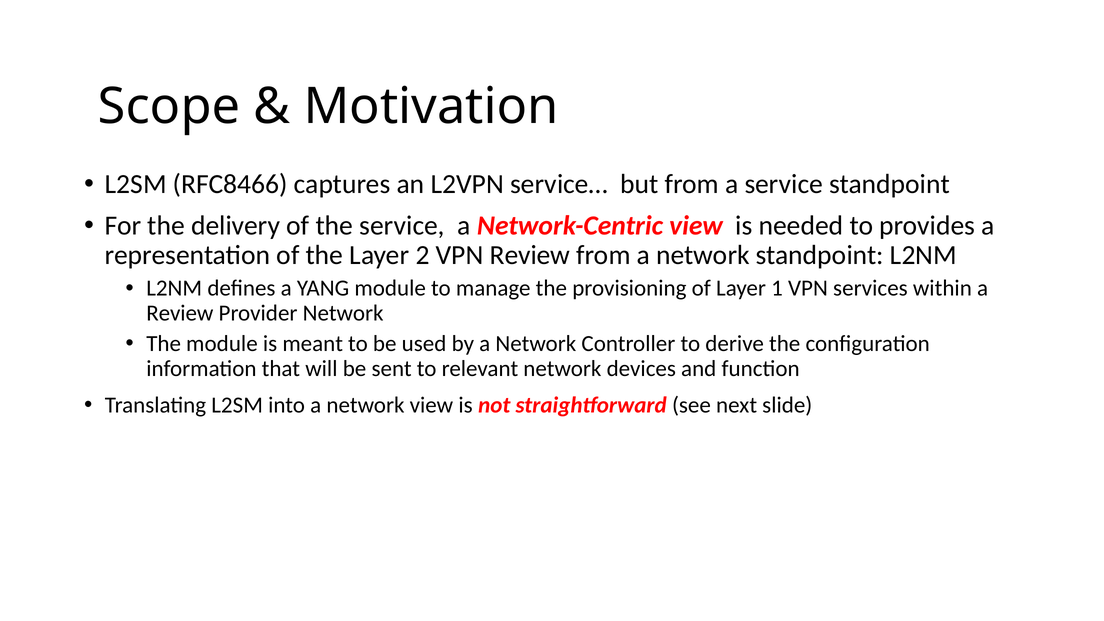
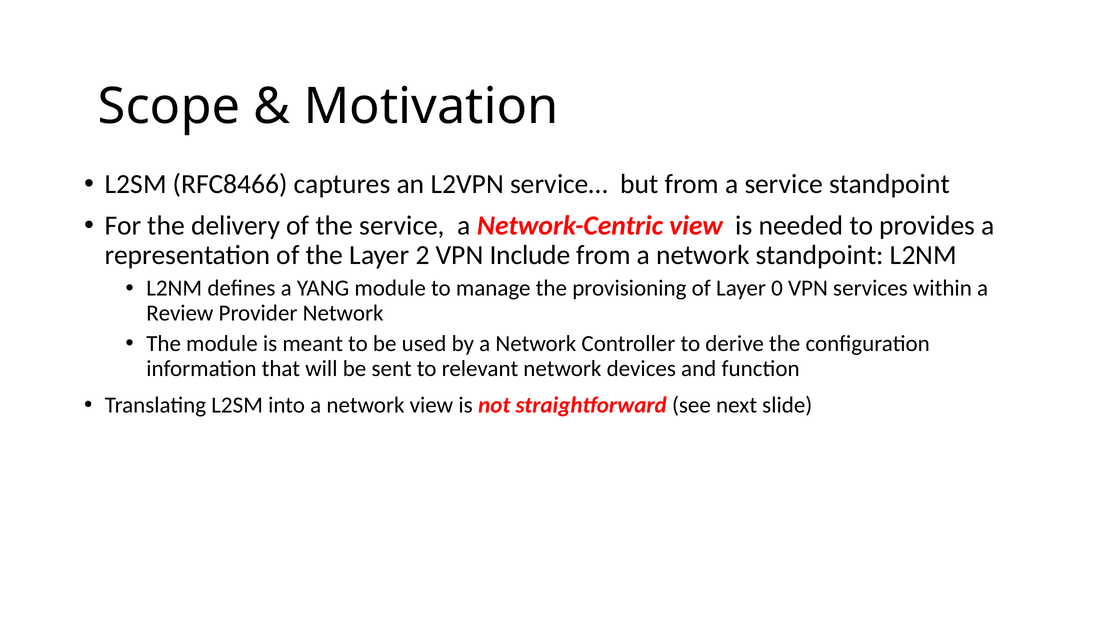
VPN Review: Review -> Include
1: 1 -> 0
